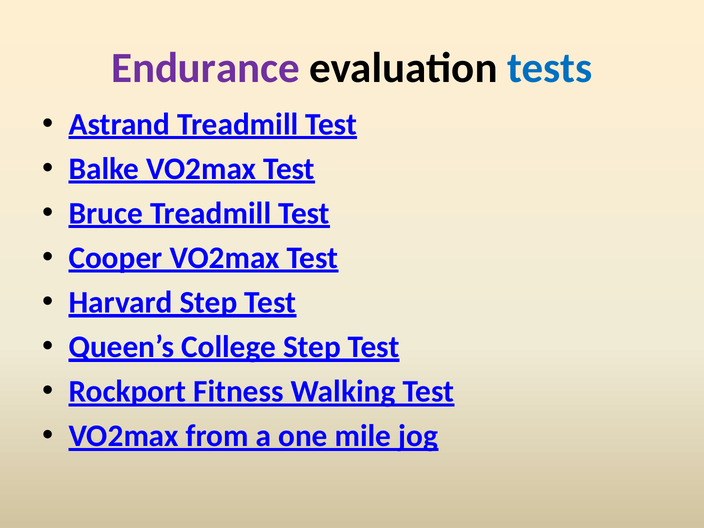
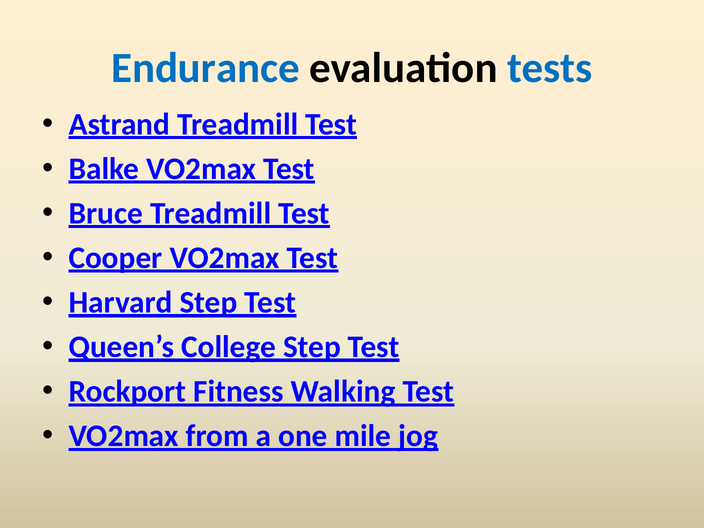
Endurance colour: purple -> blue
